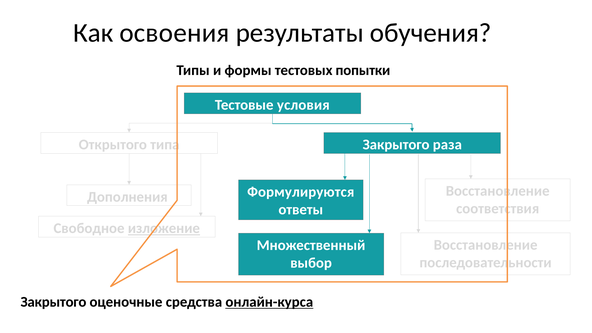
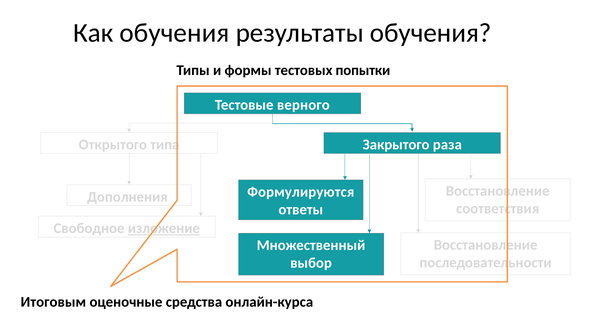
Как освоения: освоения -> обучения
условия: условия -> верного
Закрытого at (53, 302): Закрытого -> Итоговым
онлайн-курса underline: present -> none
